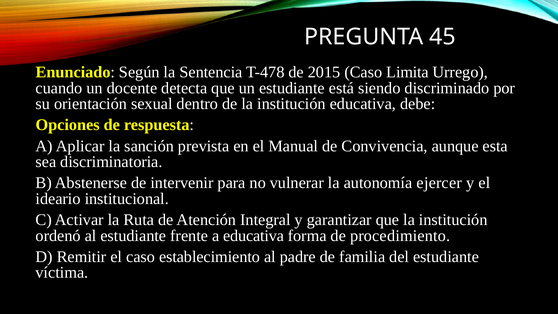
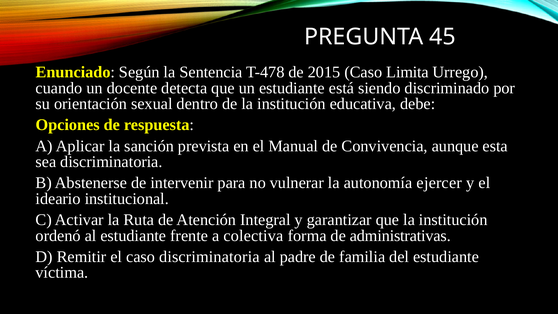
a educativa: educativa -> colectiva
procedimiento: procedimiento -> administrativas
caso establecimiento: establecimiento -> discriminatoria
